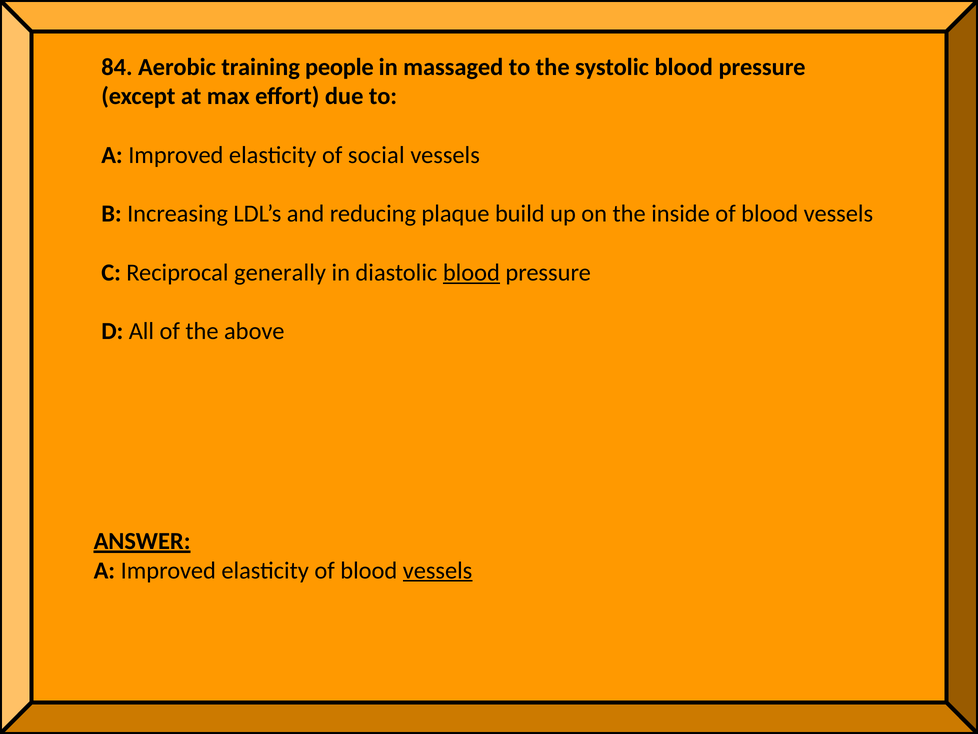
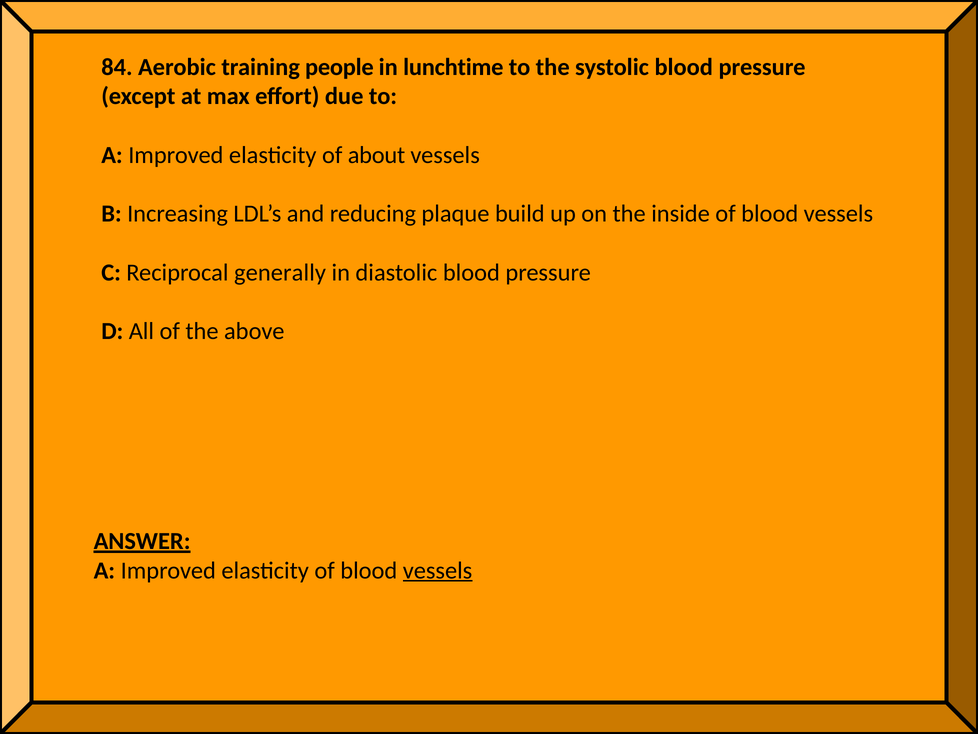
massaged: massaged -> lunchtime
social: social -> about
blood at (471, 272) underline: present -> none
